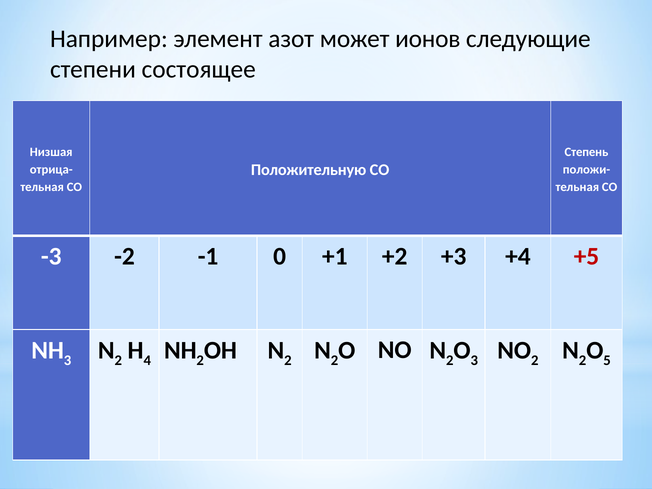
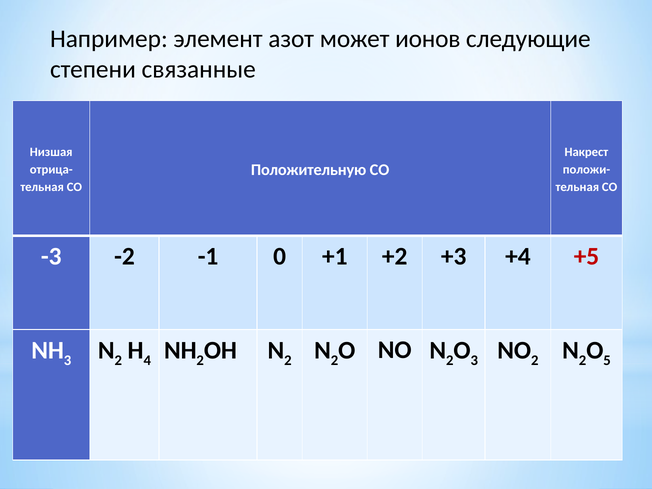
состоящее: состоящее -> связанные
Степень: Степень -> Накрест
